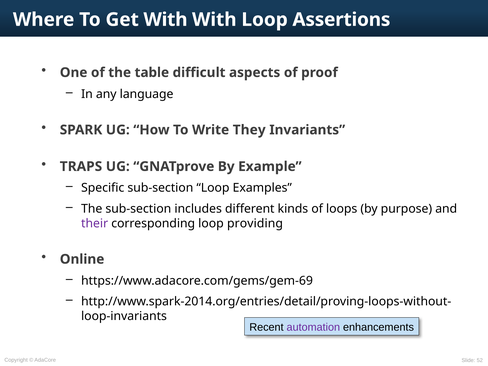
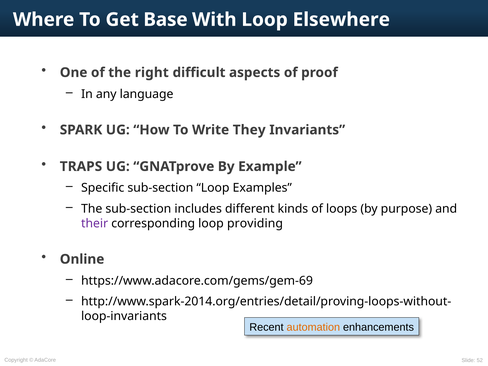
Get With: With -> Base
Assertions: Assertions -> Elsewhere
table: table -> right
automation colour: purple -> orange
